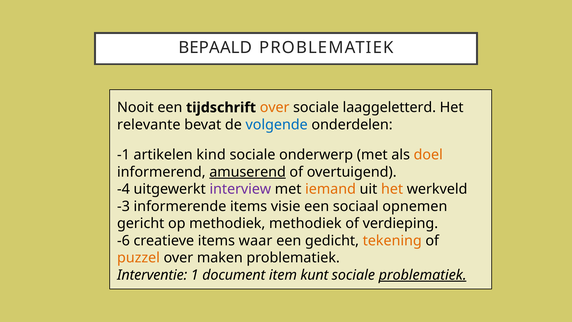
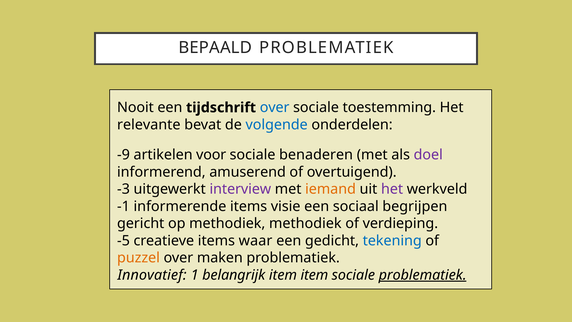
over at (275, 108) colour: orange -> blue
laaggeletterd: laaggeletterd -> toestemming
-1: -1 -> -9
kind: kind -> voor
onderwerp: onderwerp -> benaderen
doel colour: orange -> purple
amuserend underline: present -> none
-4: -4 -> -3
het at (392, 189) colour: orange -> purple
-3: -3 -> -1
opnemen: opnemen -> begrijpen
-6: -6 -> -5
tekening colour: orange -> blue
Interventie: Interventie -> Innovatief
document: document -> belangrijk
item kunt: kunt -> item
